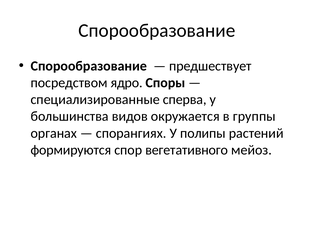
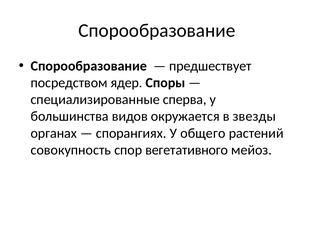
ядро: ядро -> ядер
группы: группы -> звезды
полипы: полипы -> общего
формируются: формируются -> совокупность
